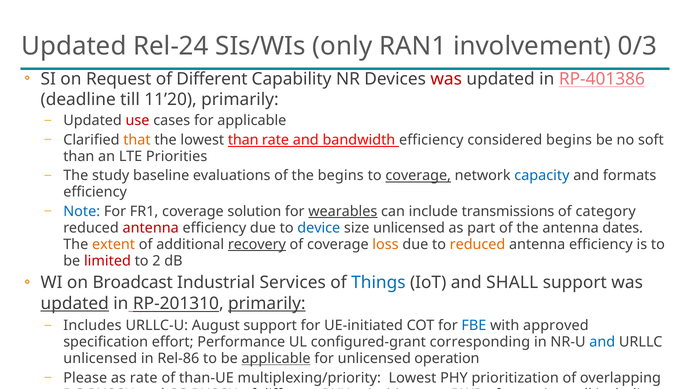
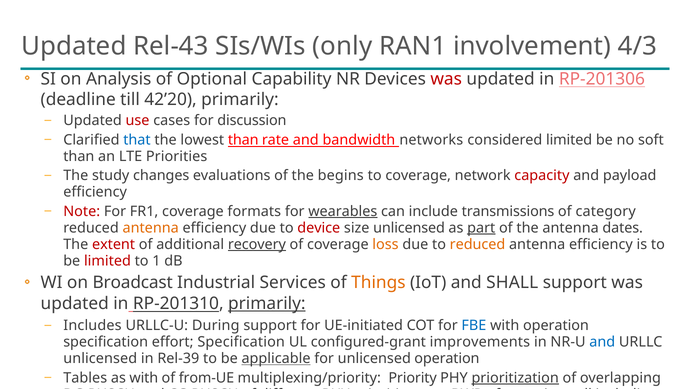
Rel-24: Rel-24 -> Rel-43
0/3: 0/3 -> 4/3
Request: Request -> Analysis
Different at (212, 79): Different -> Optional
RP-401386: RP-401386 -> RP-201306
11’20: 11’20 -> 42’20
for applicable: applicable -> discussion
that colour: orange -> blue
bandwidth efficiency: efficiency -> networks
considered begins: begins -> limited
study baseline: baseline -> changes
coverage at (418, 176) underline: present -> none
capacity colour: blue -> red
formats: formats -> payload
Note colour: blue -> red
coverage solution: solution -> formats
antenna at (151, 228) colour: red -> orange
device colour: blue -> red
part underline: none -> present
extent colour: orange -> red
2: 2 -> 1
Things colour: blue -> orange
updated at (75, 303) underline: present -> none
URLLC-U August: August -> During
with approved: approved -> operation
effort Performance: Performance -> Specification
corresponding: corresponding -> improvements
Rel-86: Rel-86 -> Rel-39
Please: Please -> Tables
as rate: rate -> with
than-UE: than-UE -> from-UE
multiplexing/priority Lowest: Lowest -> Priority
prioritization underline: none -> present
